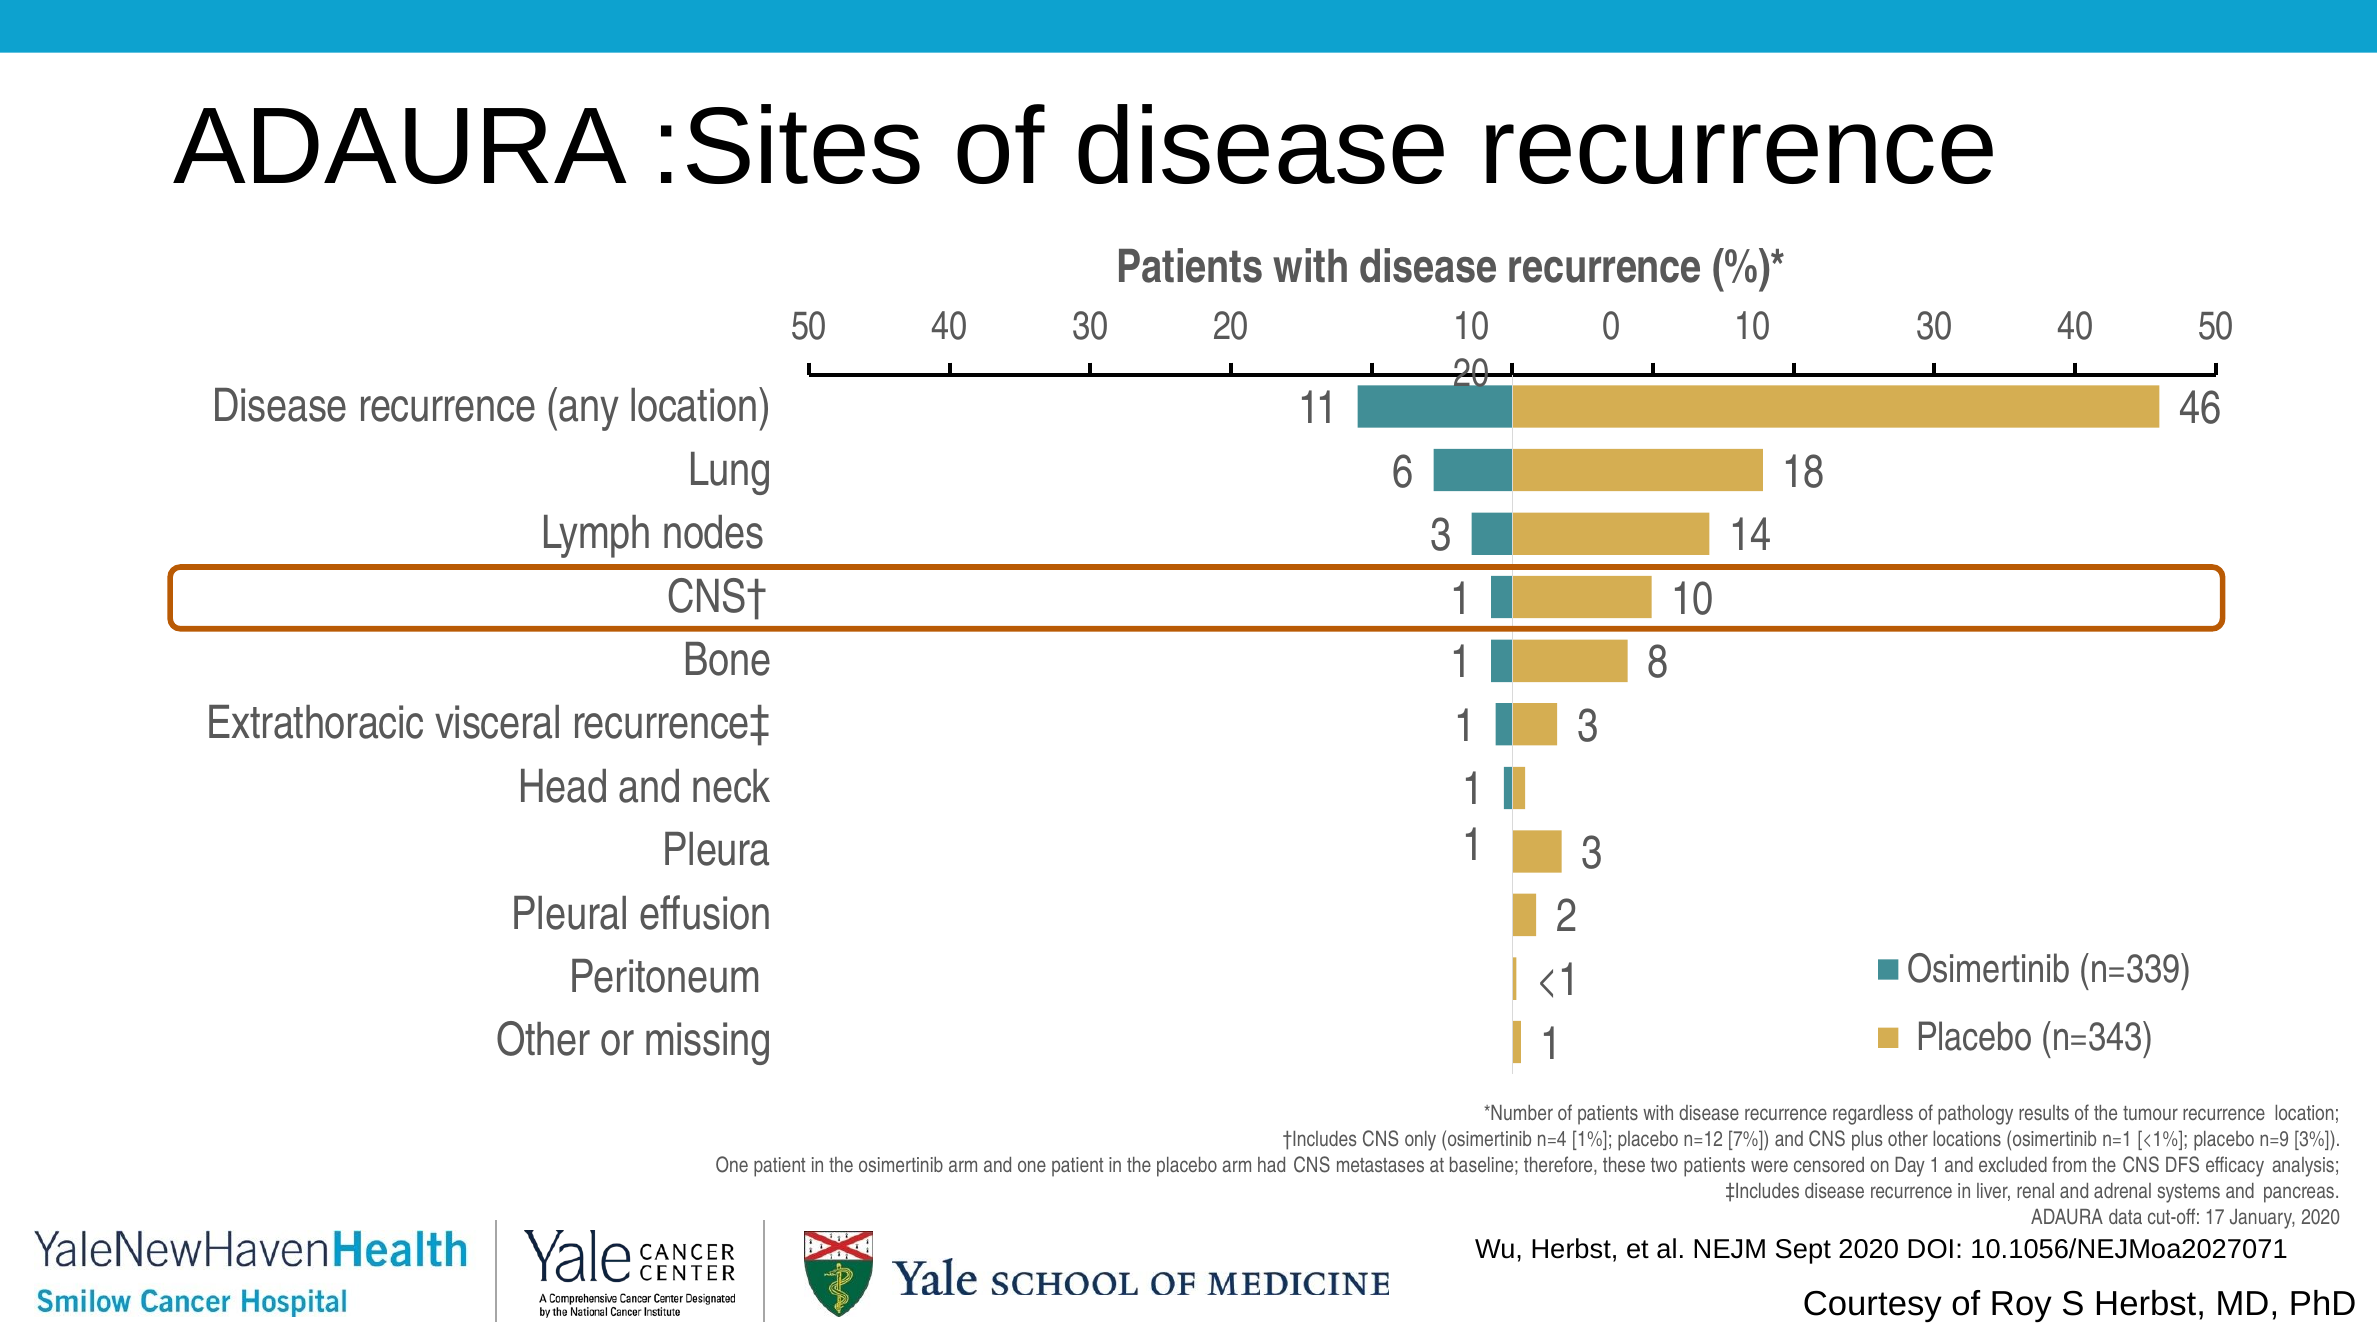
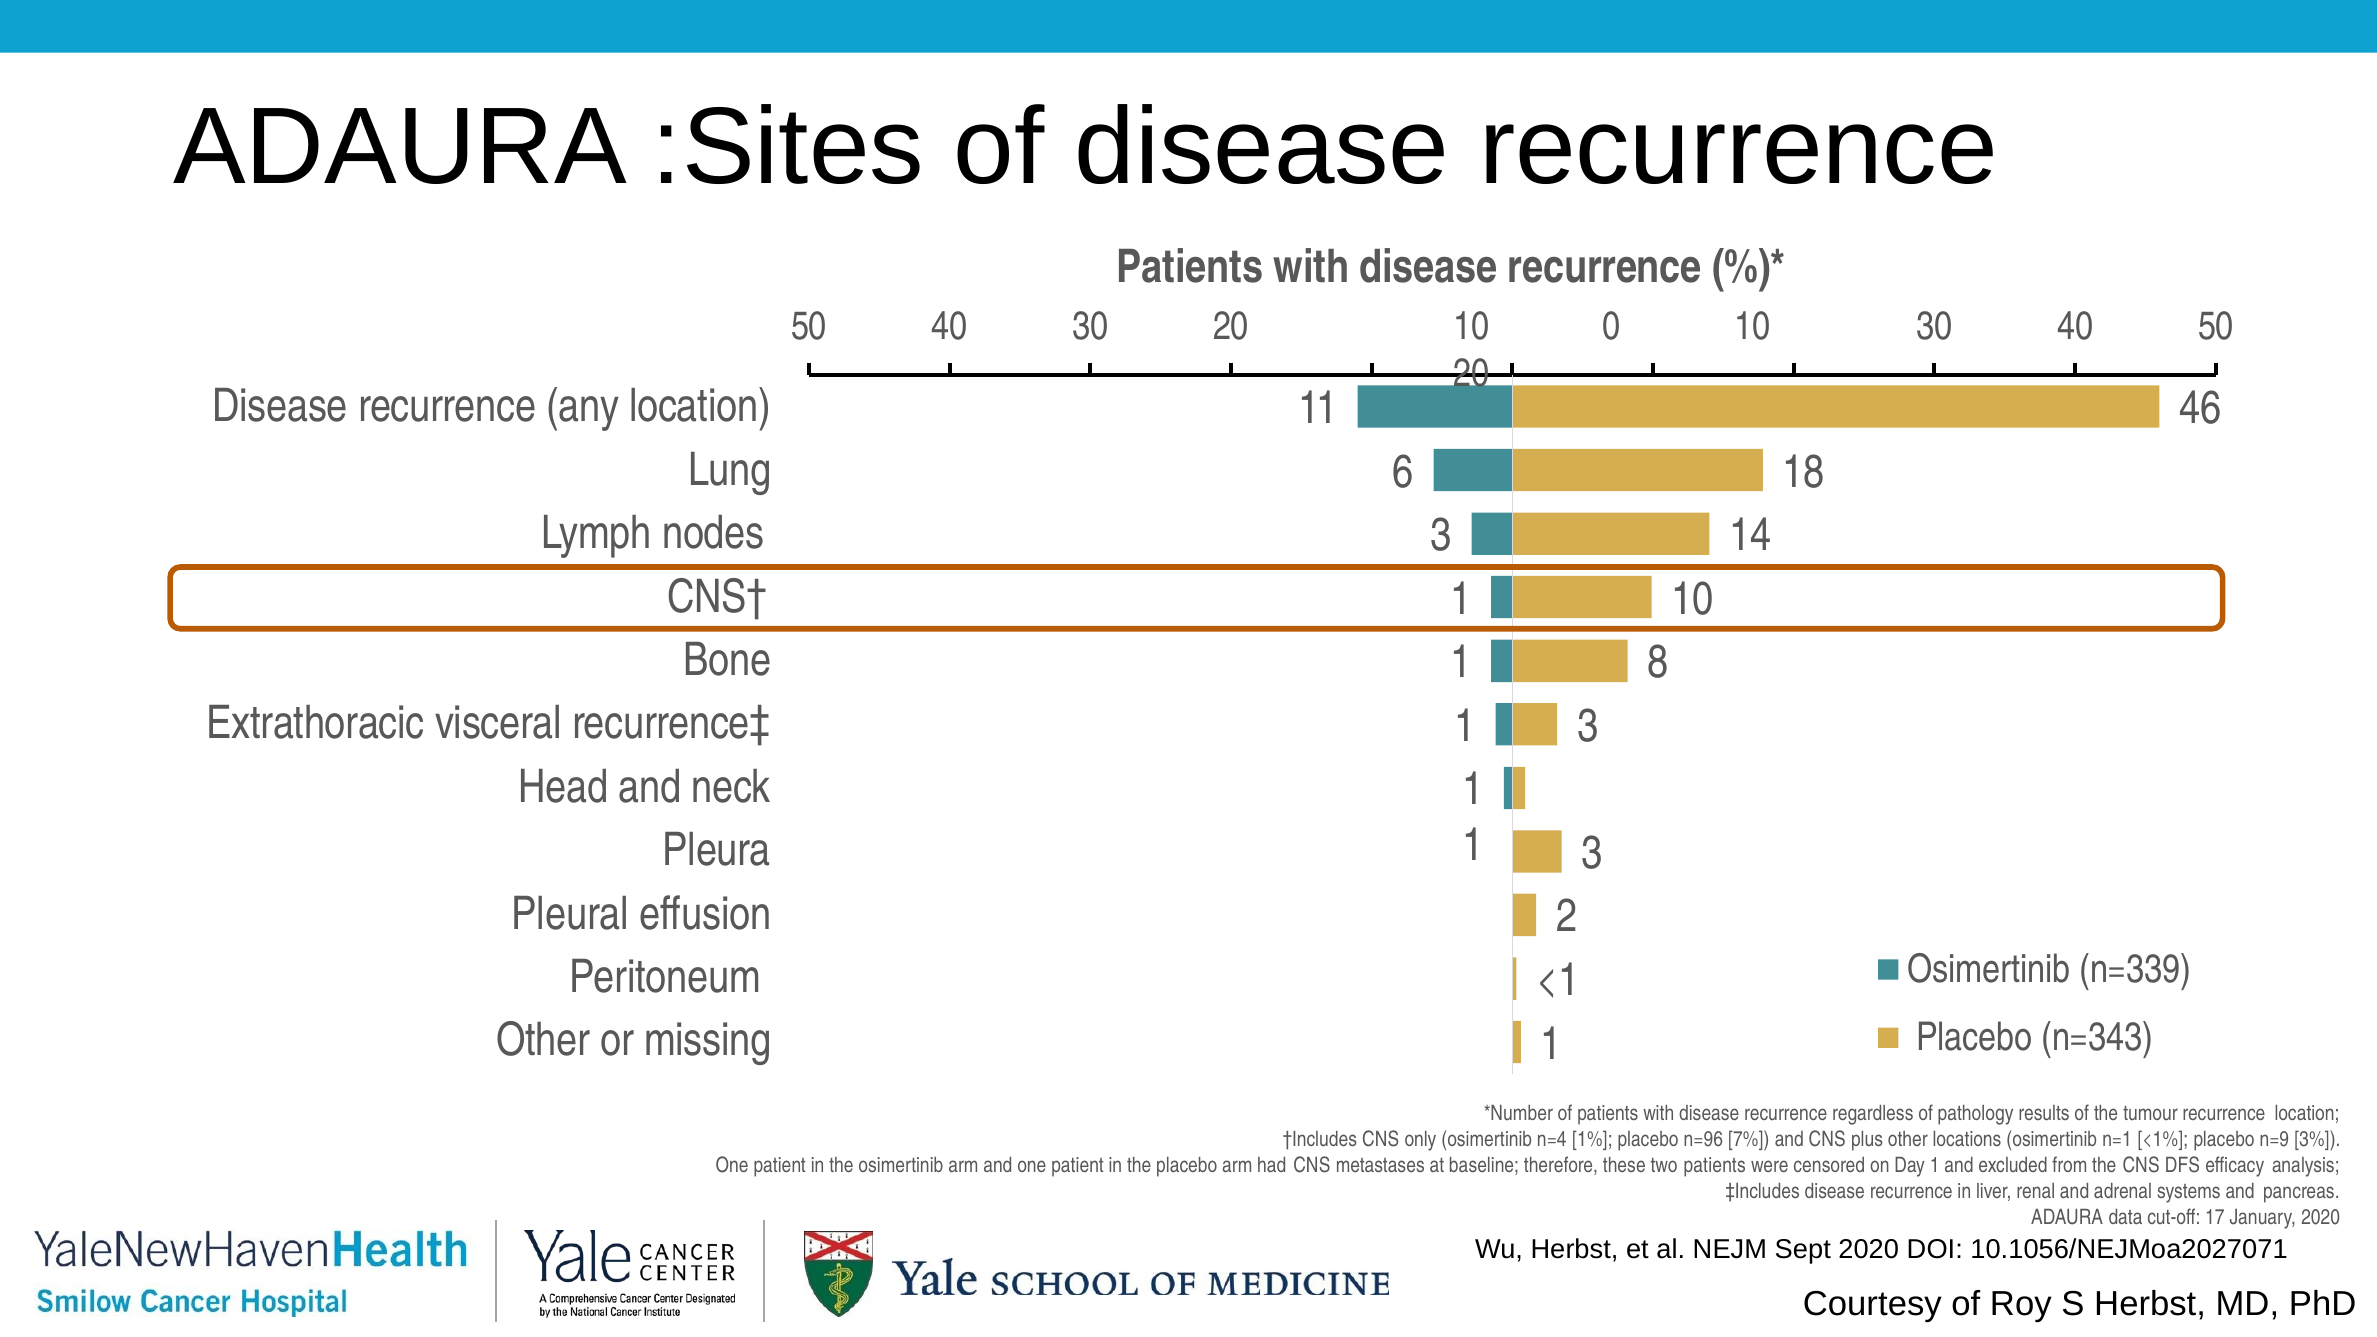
n=12: n=12 -> n=96
